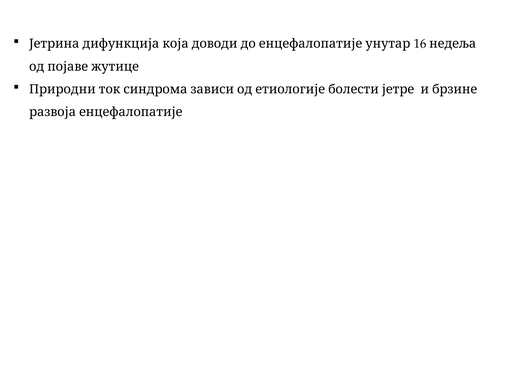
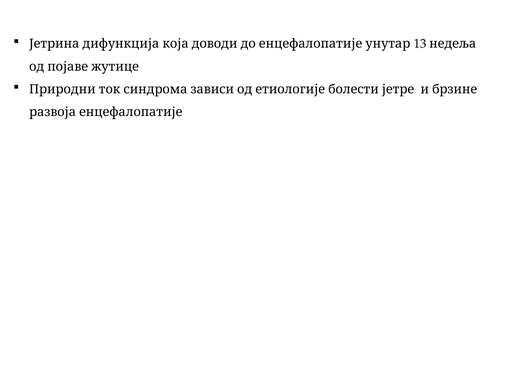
16: 16 -> 13
